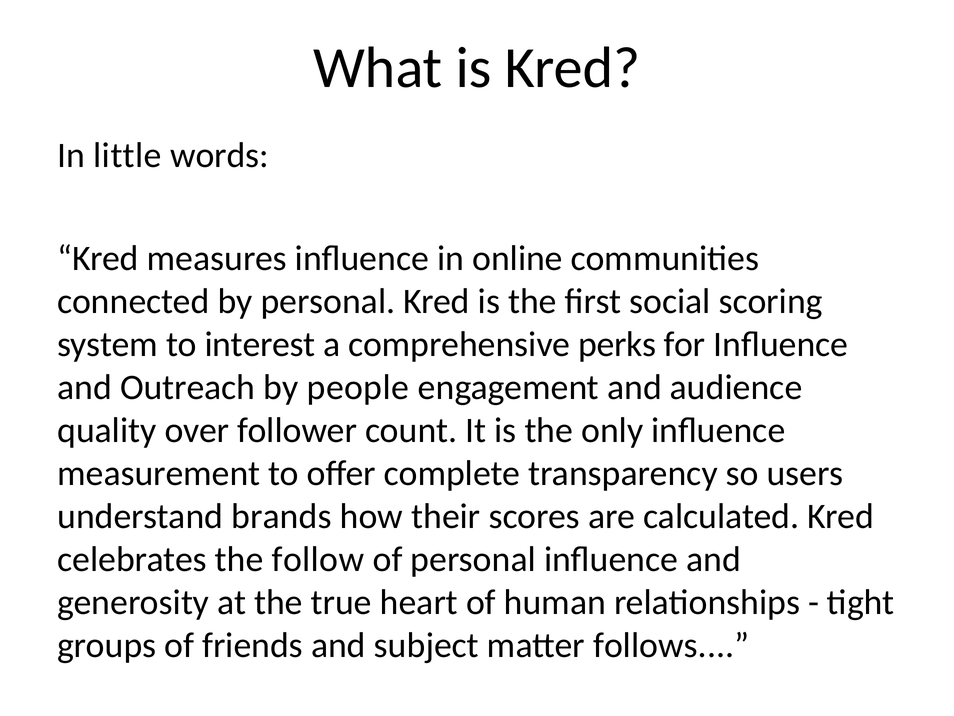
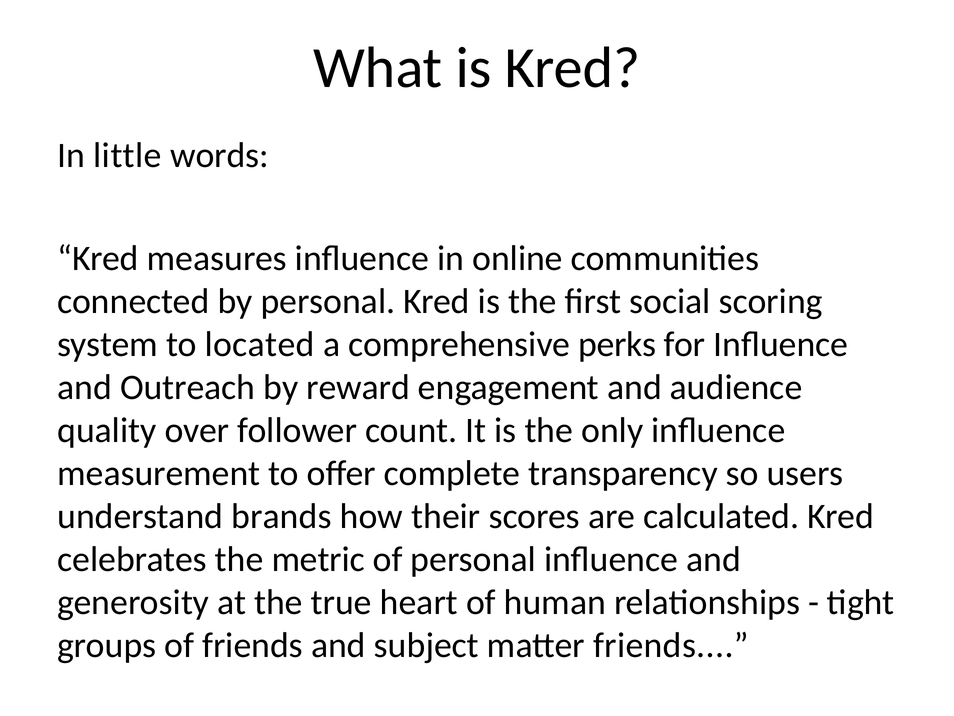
interest: interest -> located
people: people -> reward
follow: follow -> metric
matter follows: follows -> friends
